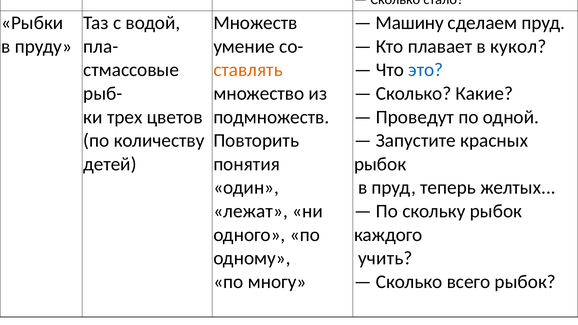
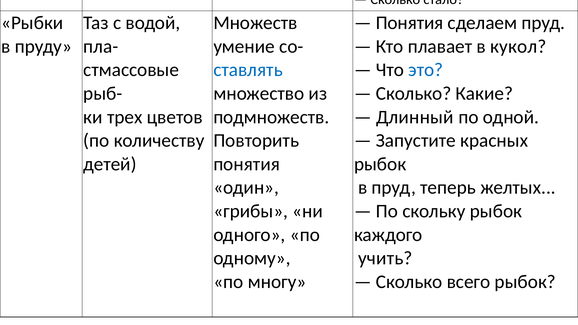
Машину at (410, 23): Машину -> Понятия
ставлять colour: orange -> blue
Проведут: Проведут -> Длинный
лежат: лежат -> грибы
